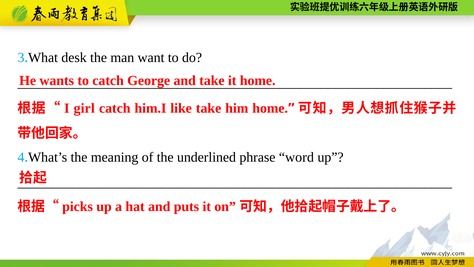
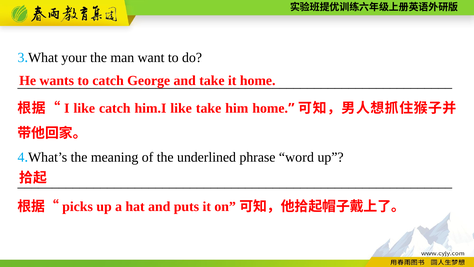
desk: desk -> your
girl at (84, 108): girl -> like
